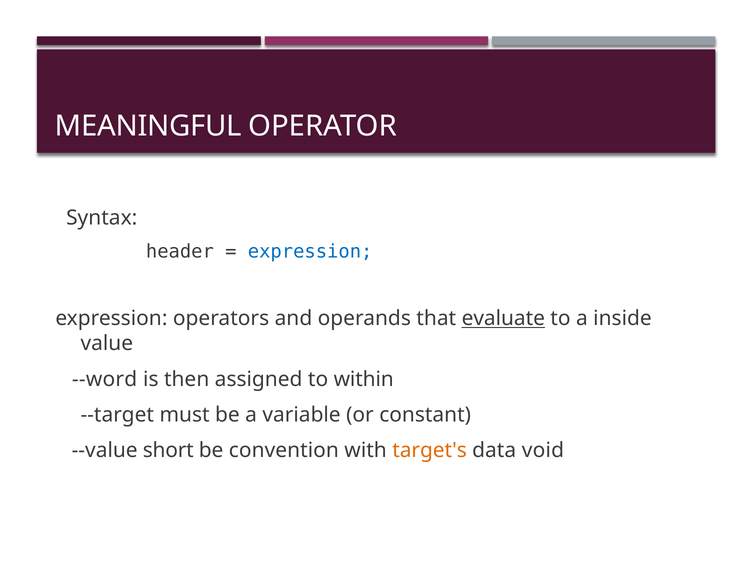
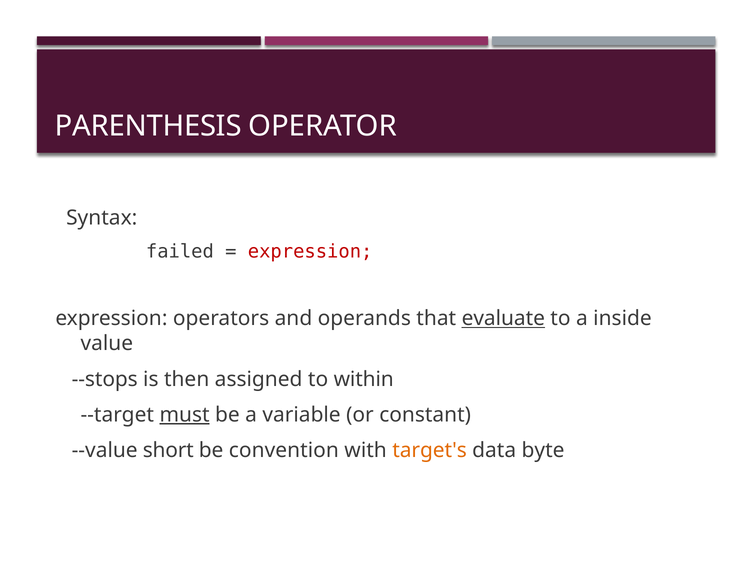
MEANINGFUL: MEANINGFUL -> PARENTHESIS
header: header -> failed
expression at (310, 252) colour: blue -> red
--word: --word -> --stops
must underline: none -> present
void: void -> byte
